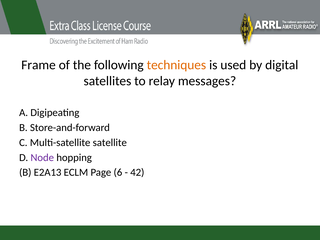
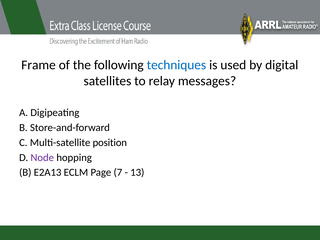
techniques colour: orange -> blue
satellite: satellite -> position
6: 6 -> 7
42: 42 -> 13
